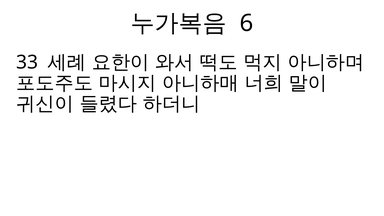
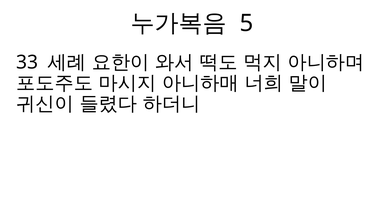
6: 6 -> 5
